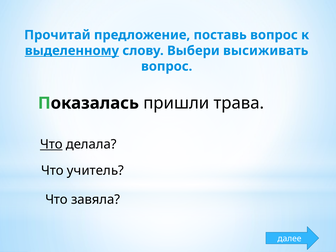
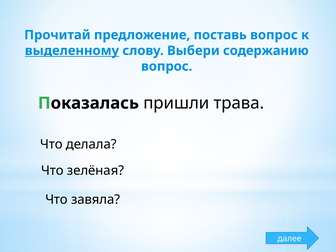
высиживать: высиживать -> содержанию
Что at (51, 144) underline: present -> none
учитель: учитель -> зелёная
